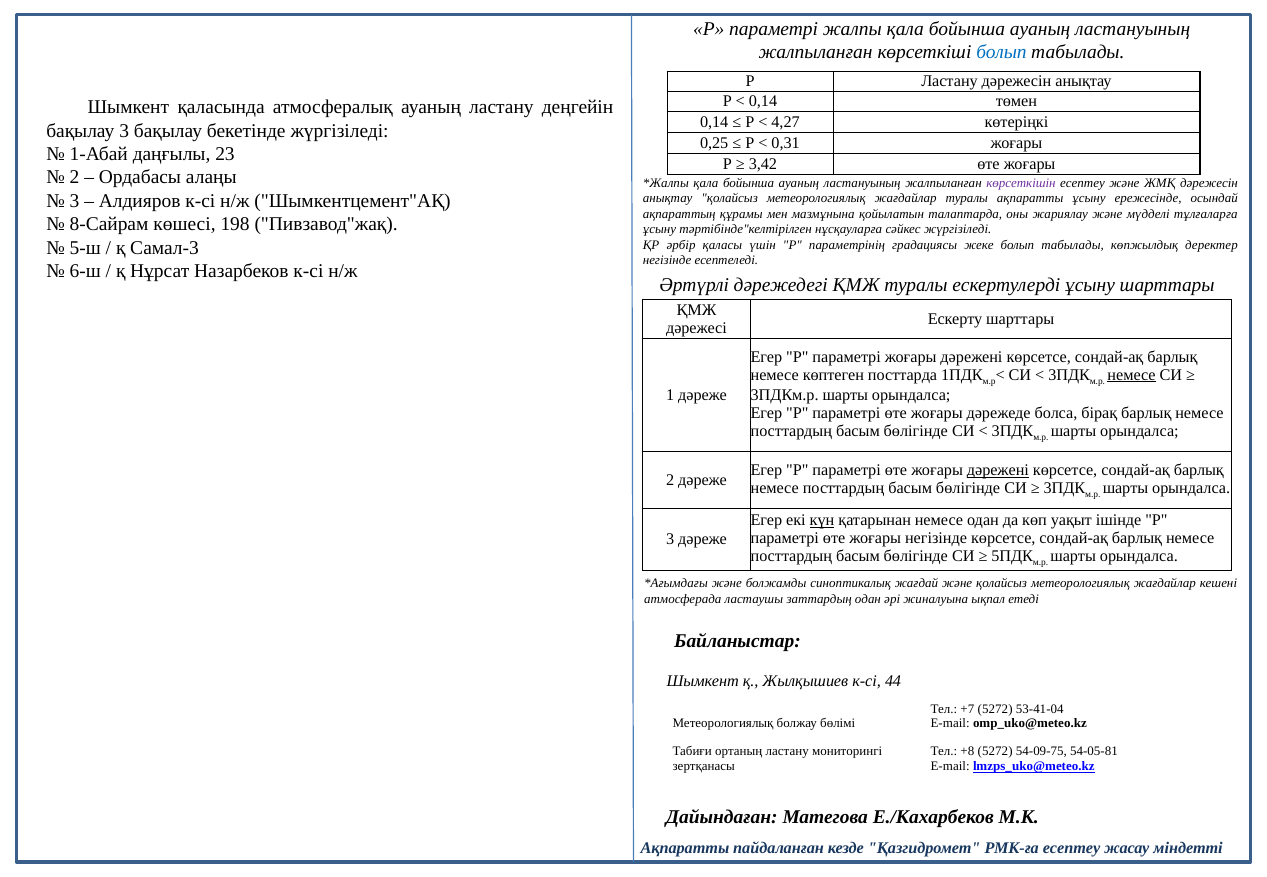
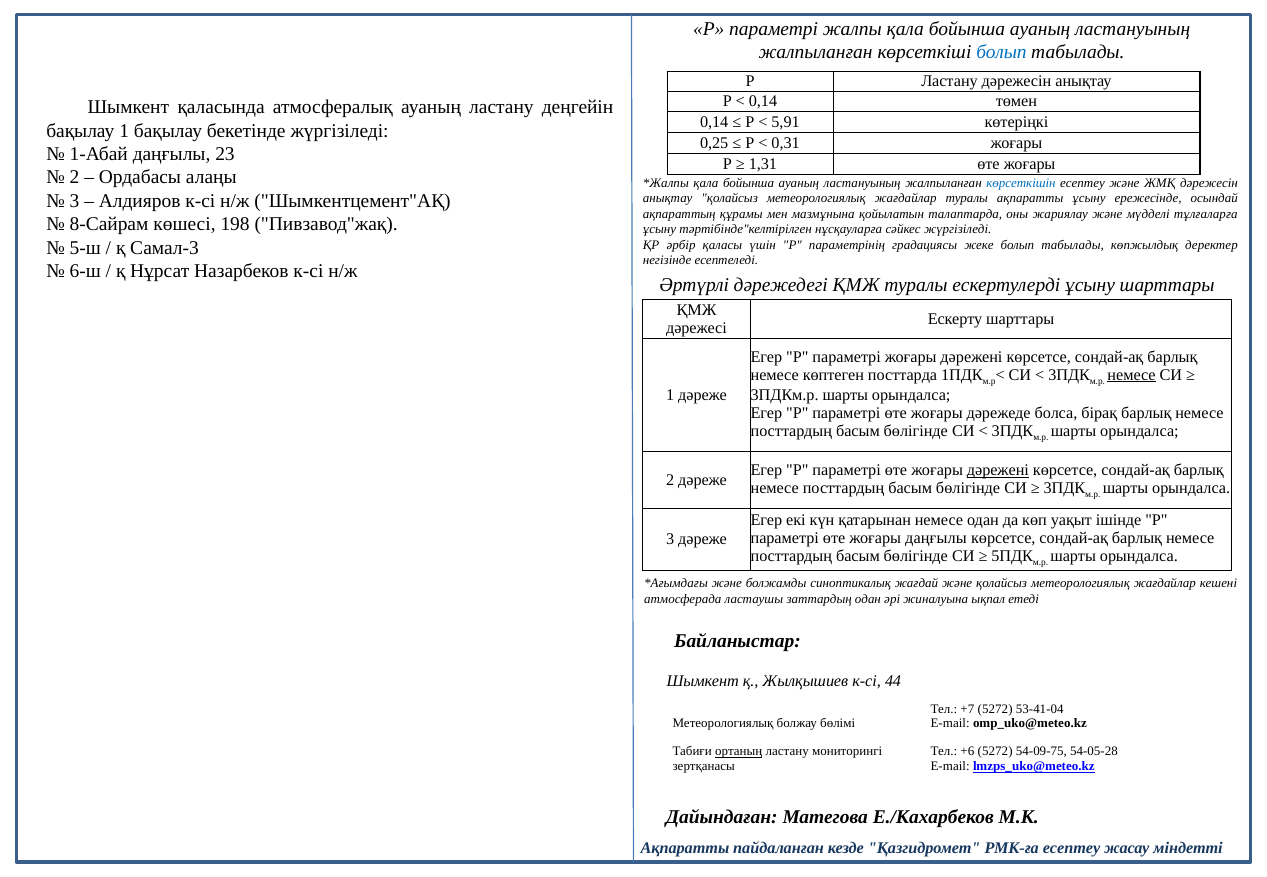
4,27: 4,27 -> 5,91
бақылау 3: 3 -> 1
3,42: 3,42 -> 1,31
көрсеткішін colour: purple -> blue
күн underline: present -> none
жоғары негізінде: негізінде -> даңғылы
ортаның underline: none -> present
+8: +8 -> +6
54-05-81: 54-05-81 -> 54-05-28
